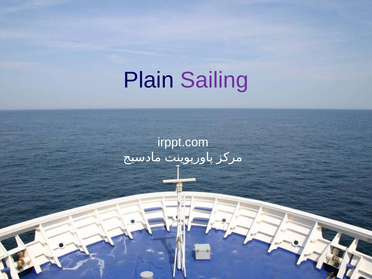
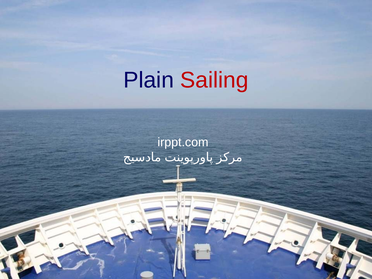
Sailing colour: purple -> red
